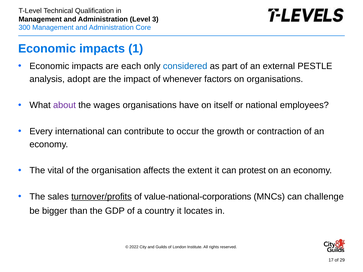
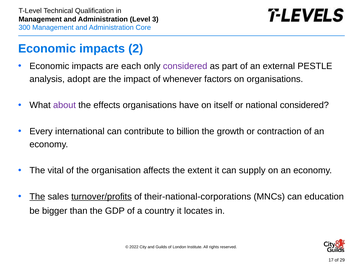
1: 1 -> 2
considered at (185, 66) colour: blue -> purple
wages: wages -> effects
national employees: employees -> considered
occur: occur -> billion
protest: protest -> supply
The at (37, 197) underline: none -> present
value-national-corporations: value-national-corporations -> their-national-corporations
challenge: challenge -> education
